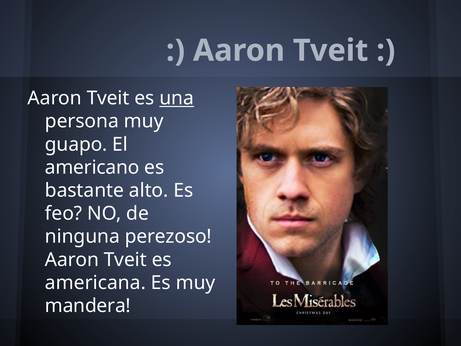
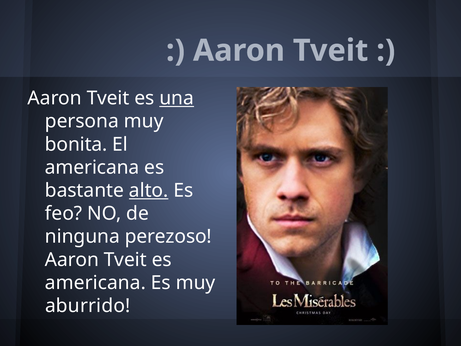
guapo: guapo -> bonita
americano at (92, 167): americano -> americana
alto underline: none -> present
mandera: mandera -> aburrido
